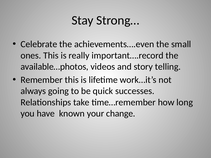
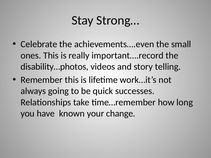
available…photos: available…photos -> disability…photos
